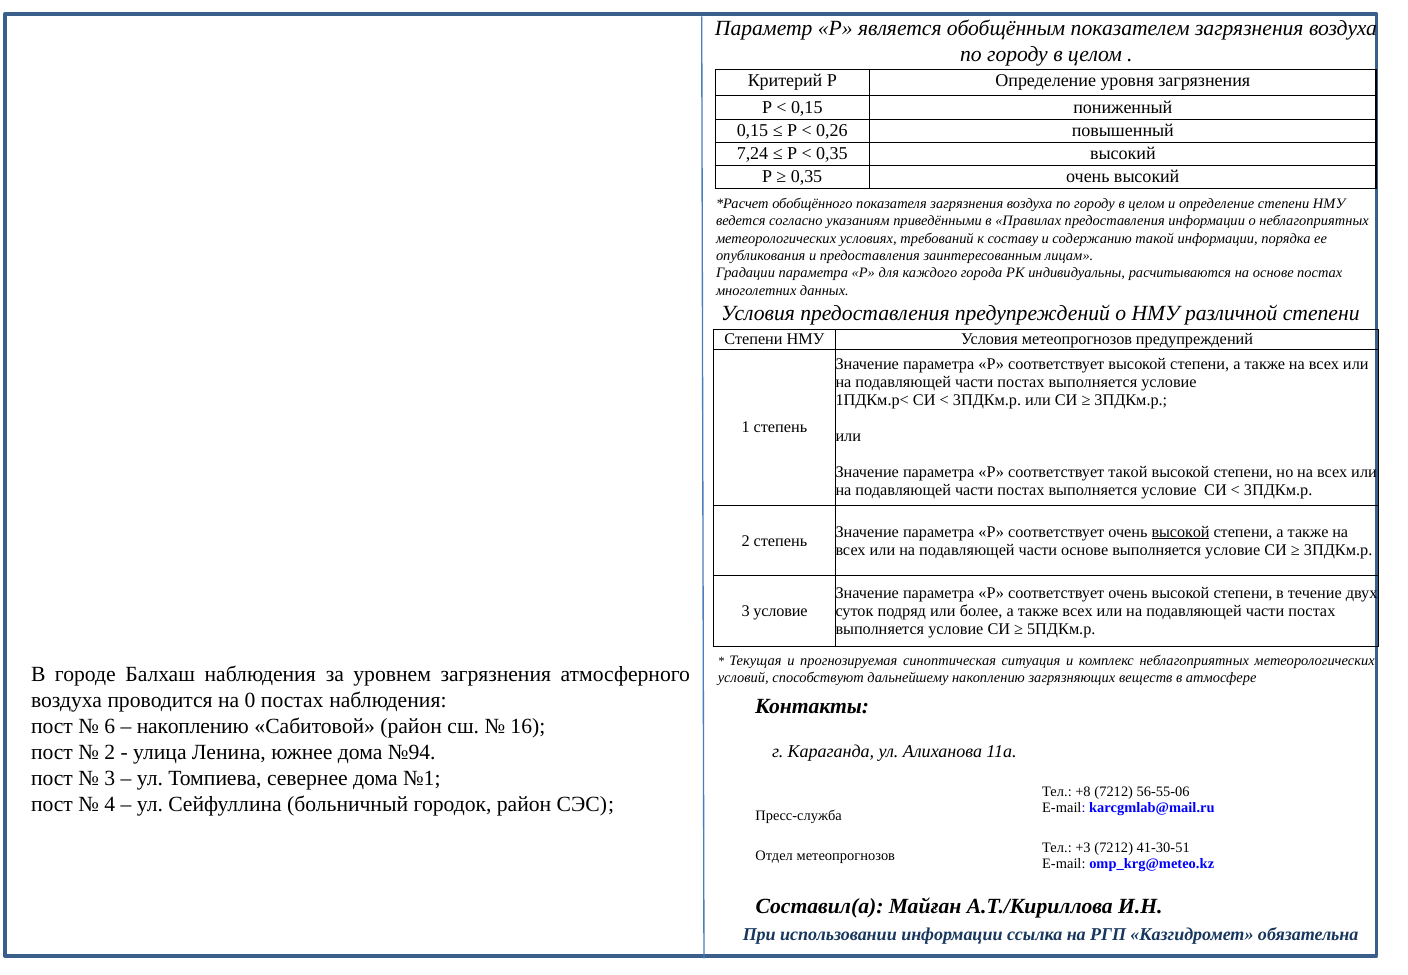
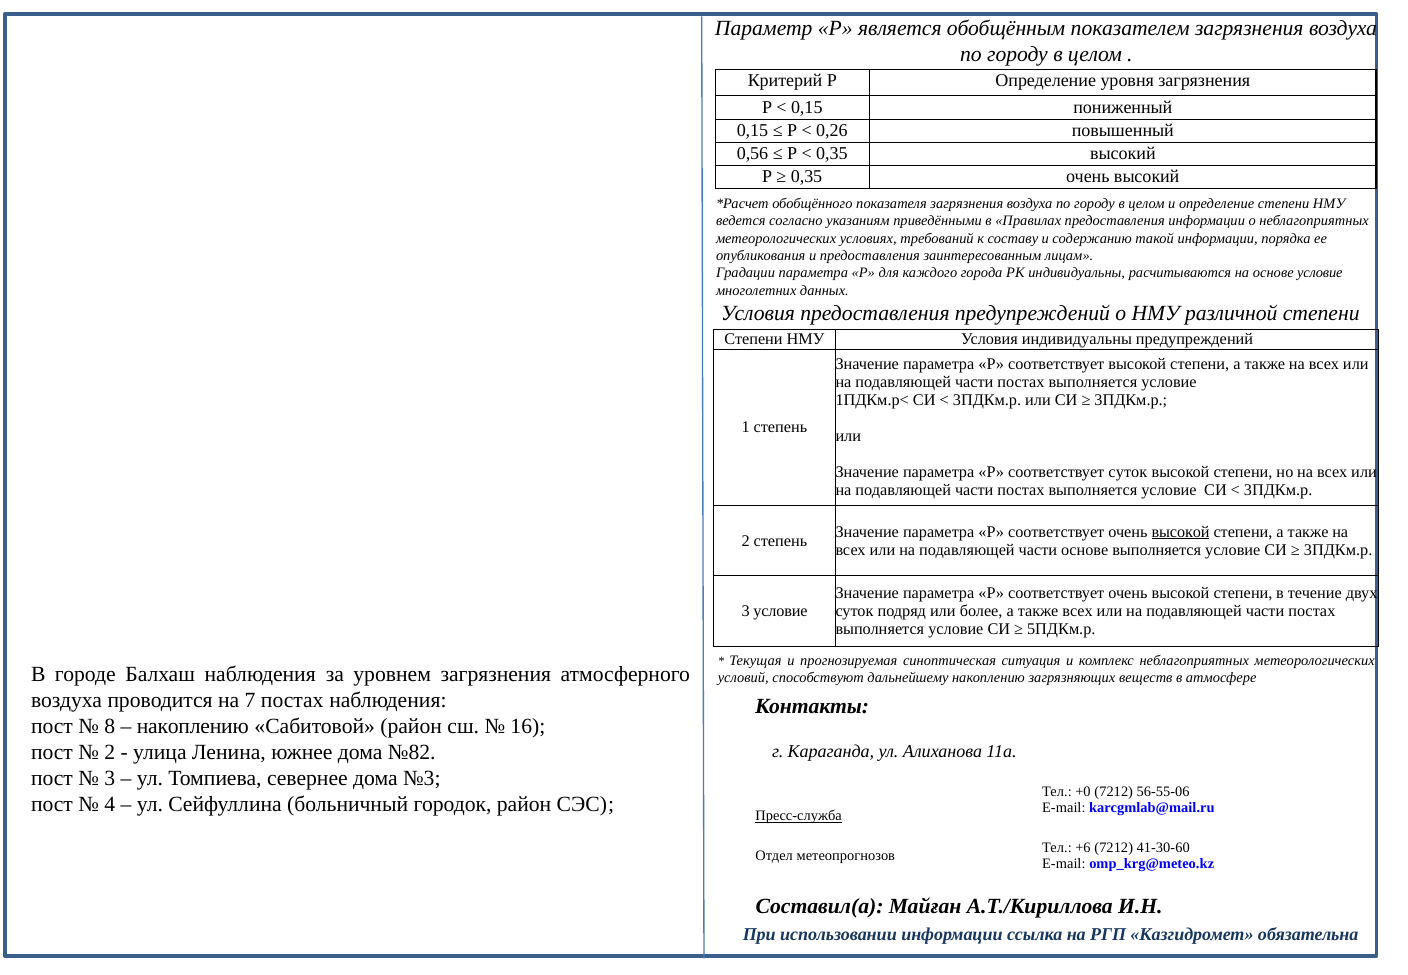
7,24: 7,24 -> 0,56
основе постах: постах -> условие
Условия метеопрогнозов: метеопрогнозов -> индивидуальны
соответствует такой: такой -> суток
0: 0 -> 7
6: 6 -> 8
№94: №94 -> №82
№1: №1 -> №3
+8: +8 -> +0
Пресс-служба underline: none -> present
+3: +3 -> +6
41-30-51: 41-30-51 -> 41-30-60
